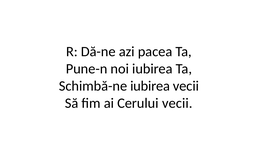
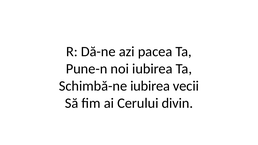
Cerului vecii: vecii -> divin
